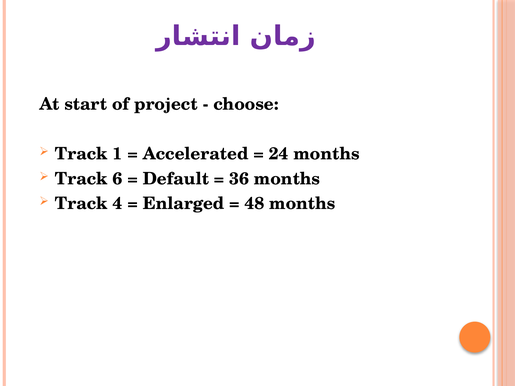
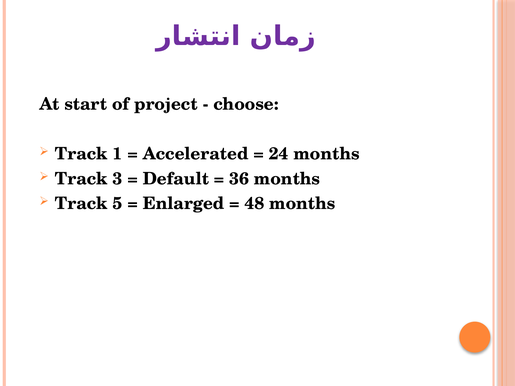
6: 6 -> 3
4: 4 -> 5
